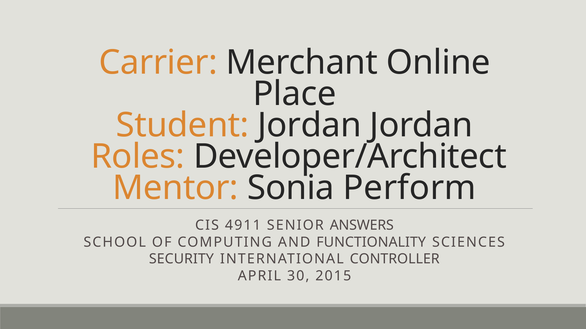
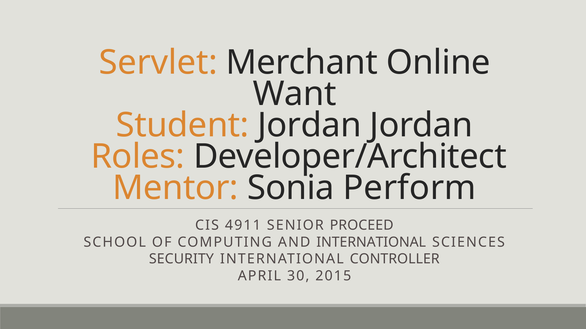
Carrier: Carrier -> Servlet
Place: Place -> Want
ANSWERS: ANSWERS -> PROCEED
AND FUNCTIONALITY: FUNCTIONALITY -> INTERNATIONAL
